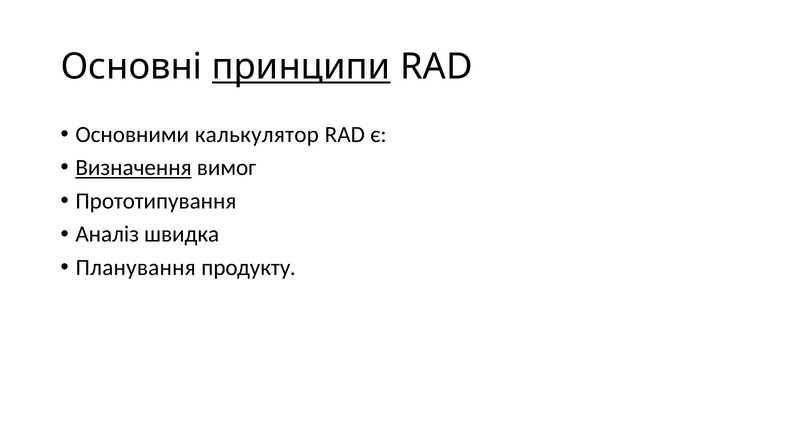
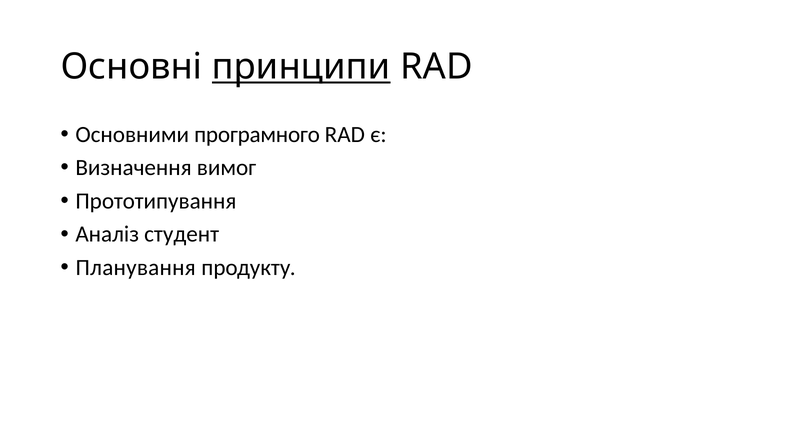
калькулятор: калькулятор -> програмного
Визначення underline: present -> none
швидка: швидка -> студент
